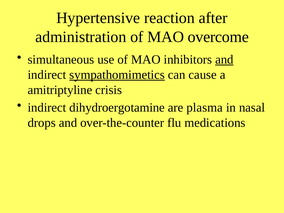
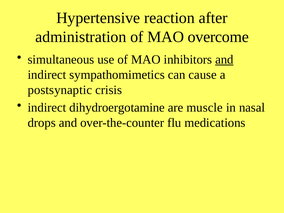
sympathomimetics underline: present -> none
amitriptyline: amitriptyline -> postsynaptic
plasma: plasma -> muscle
